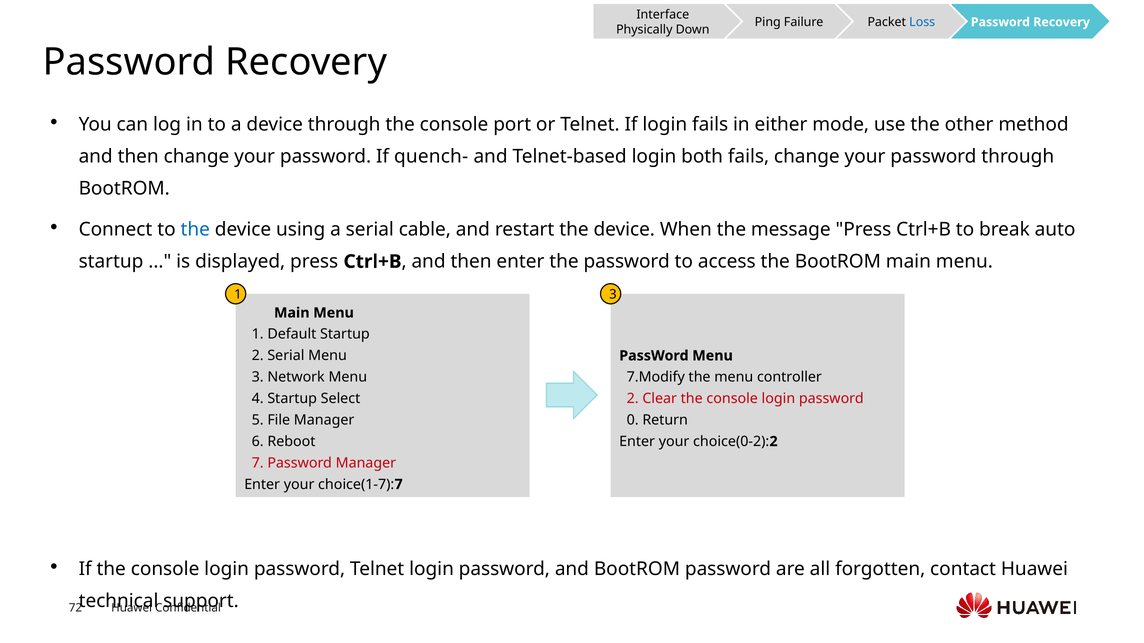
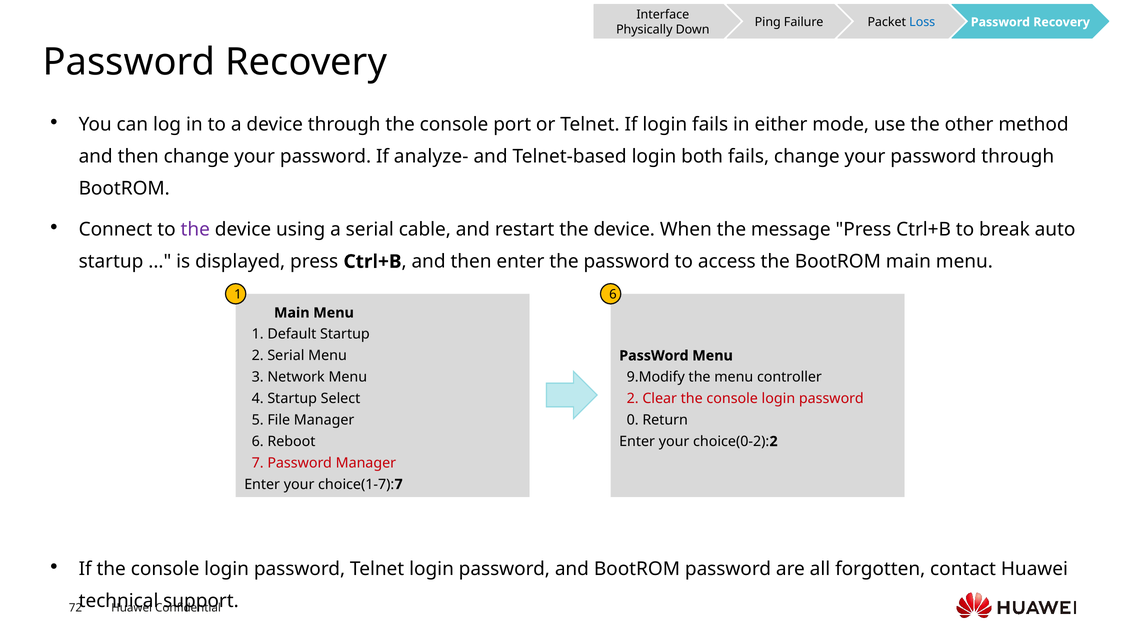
quench-: quench- -> analyze-
the at (195, 230) colour: blue -> purple
1 3: 3 -> 6
7.Modify: 7.Modify -> 9.Modify
